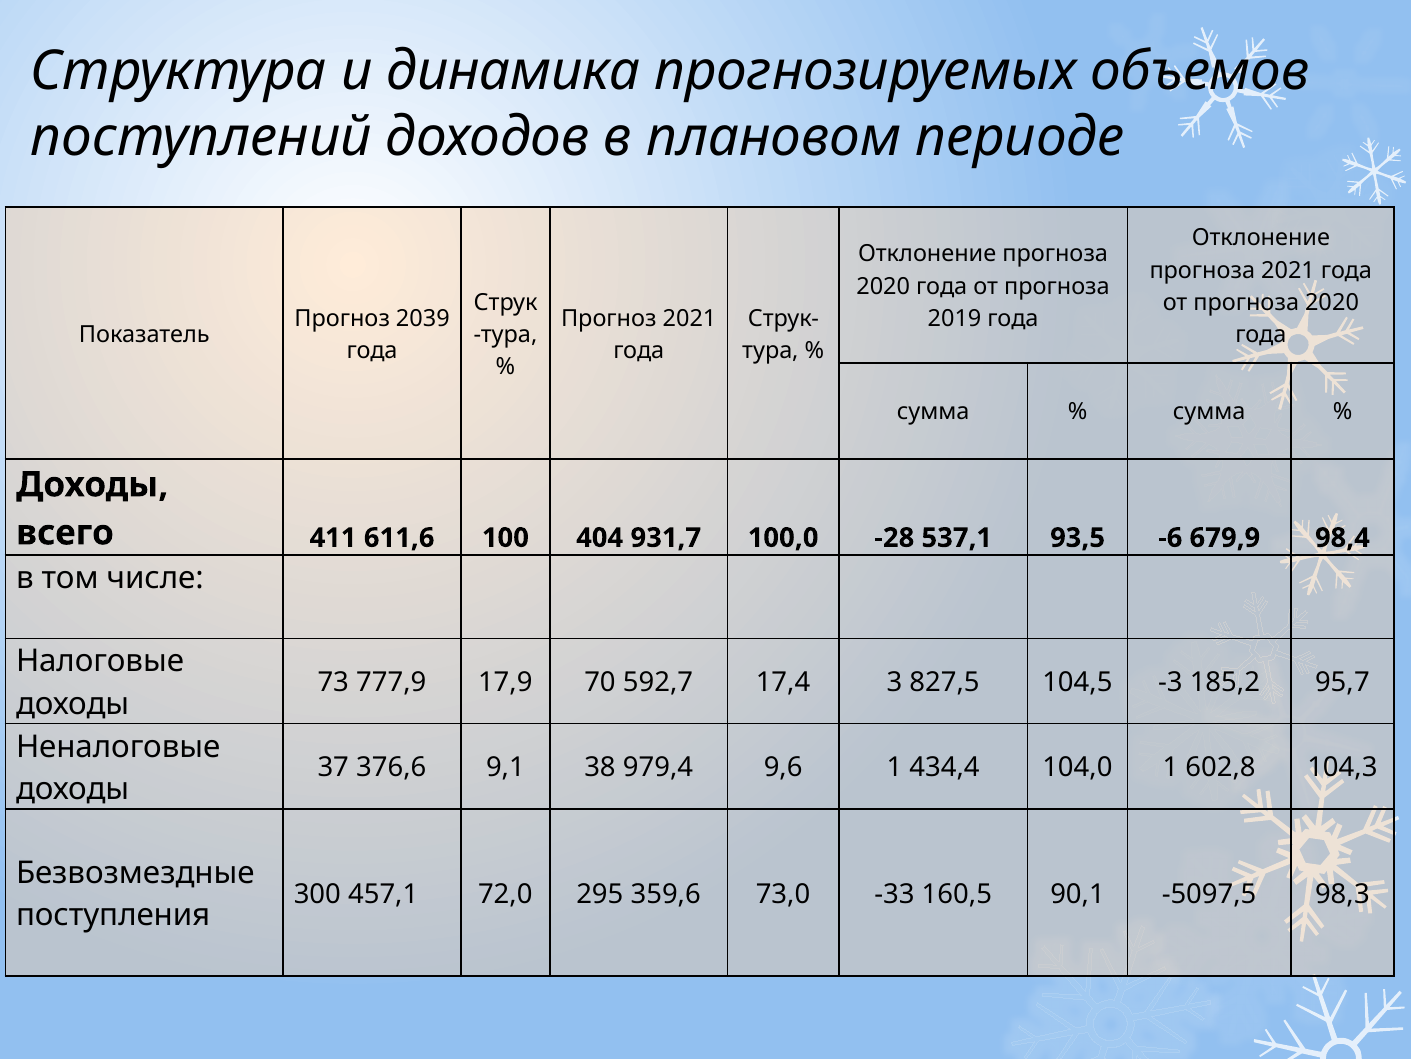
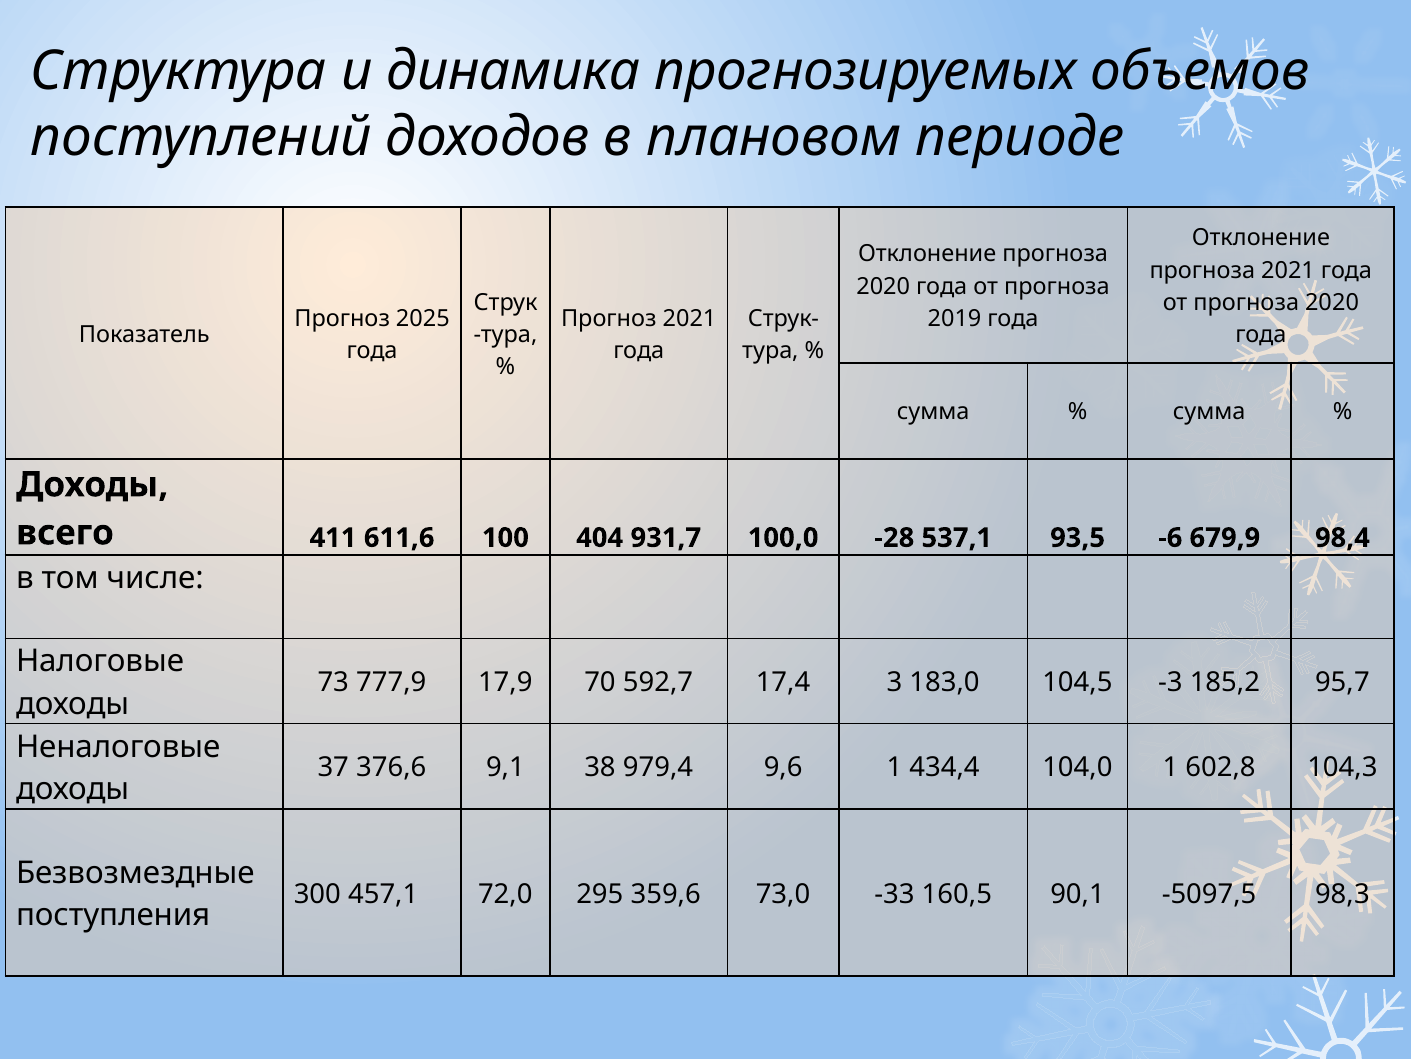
2039: 2039 -> 2025
827,5: 827,5 -> 183,0
